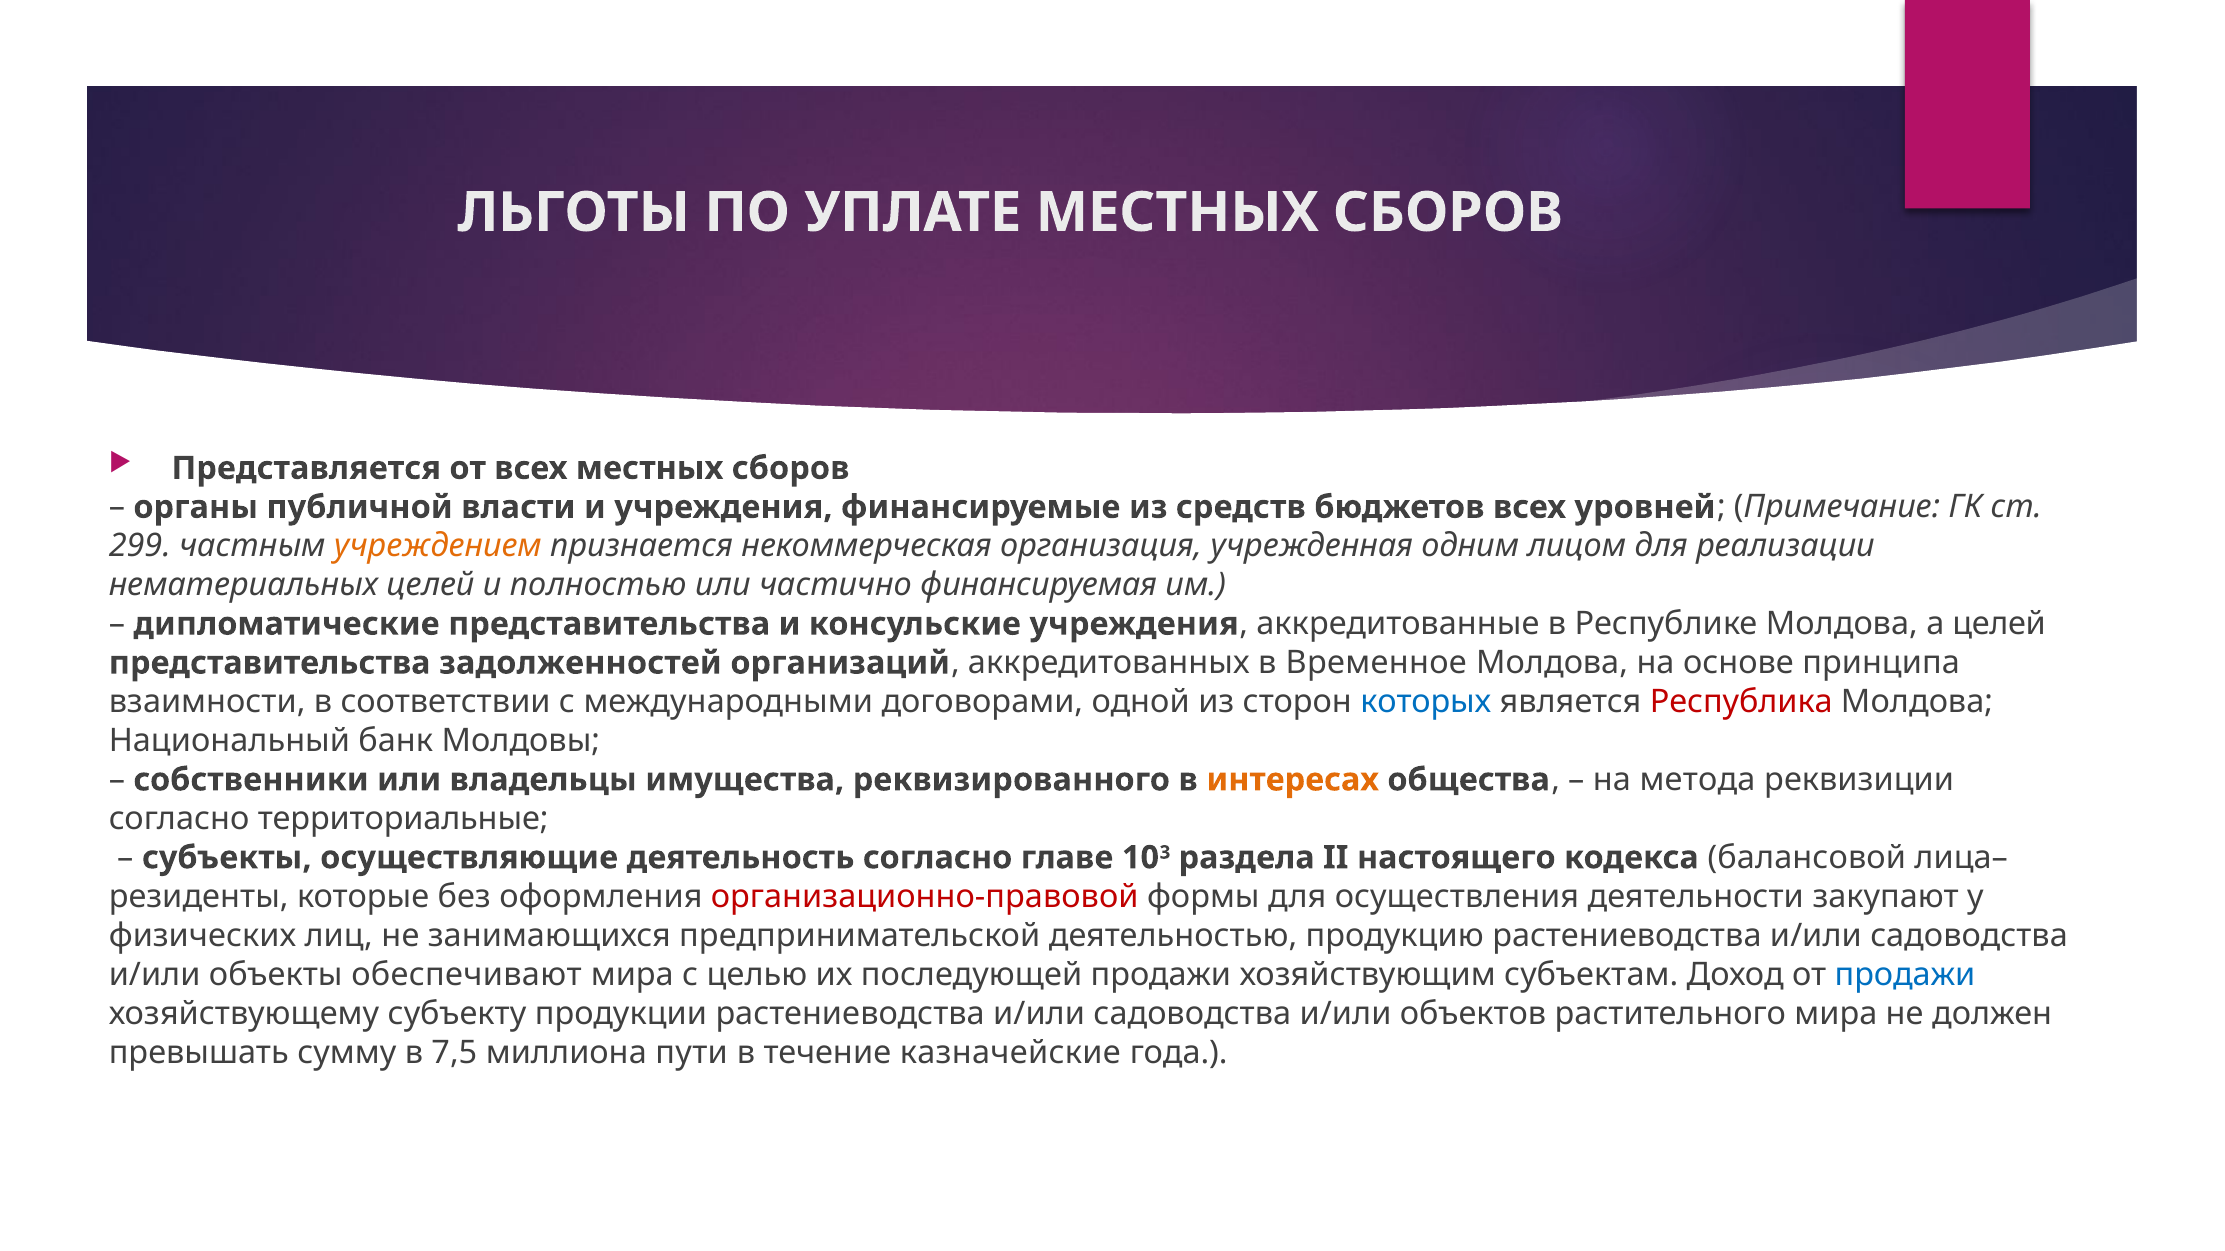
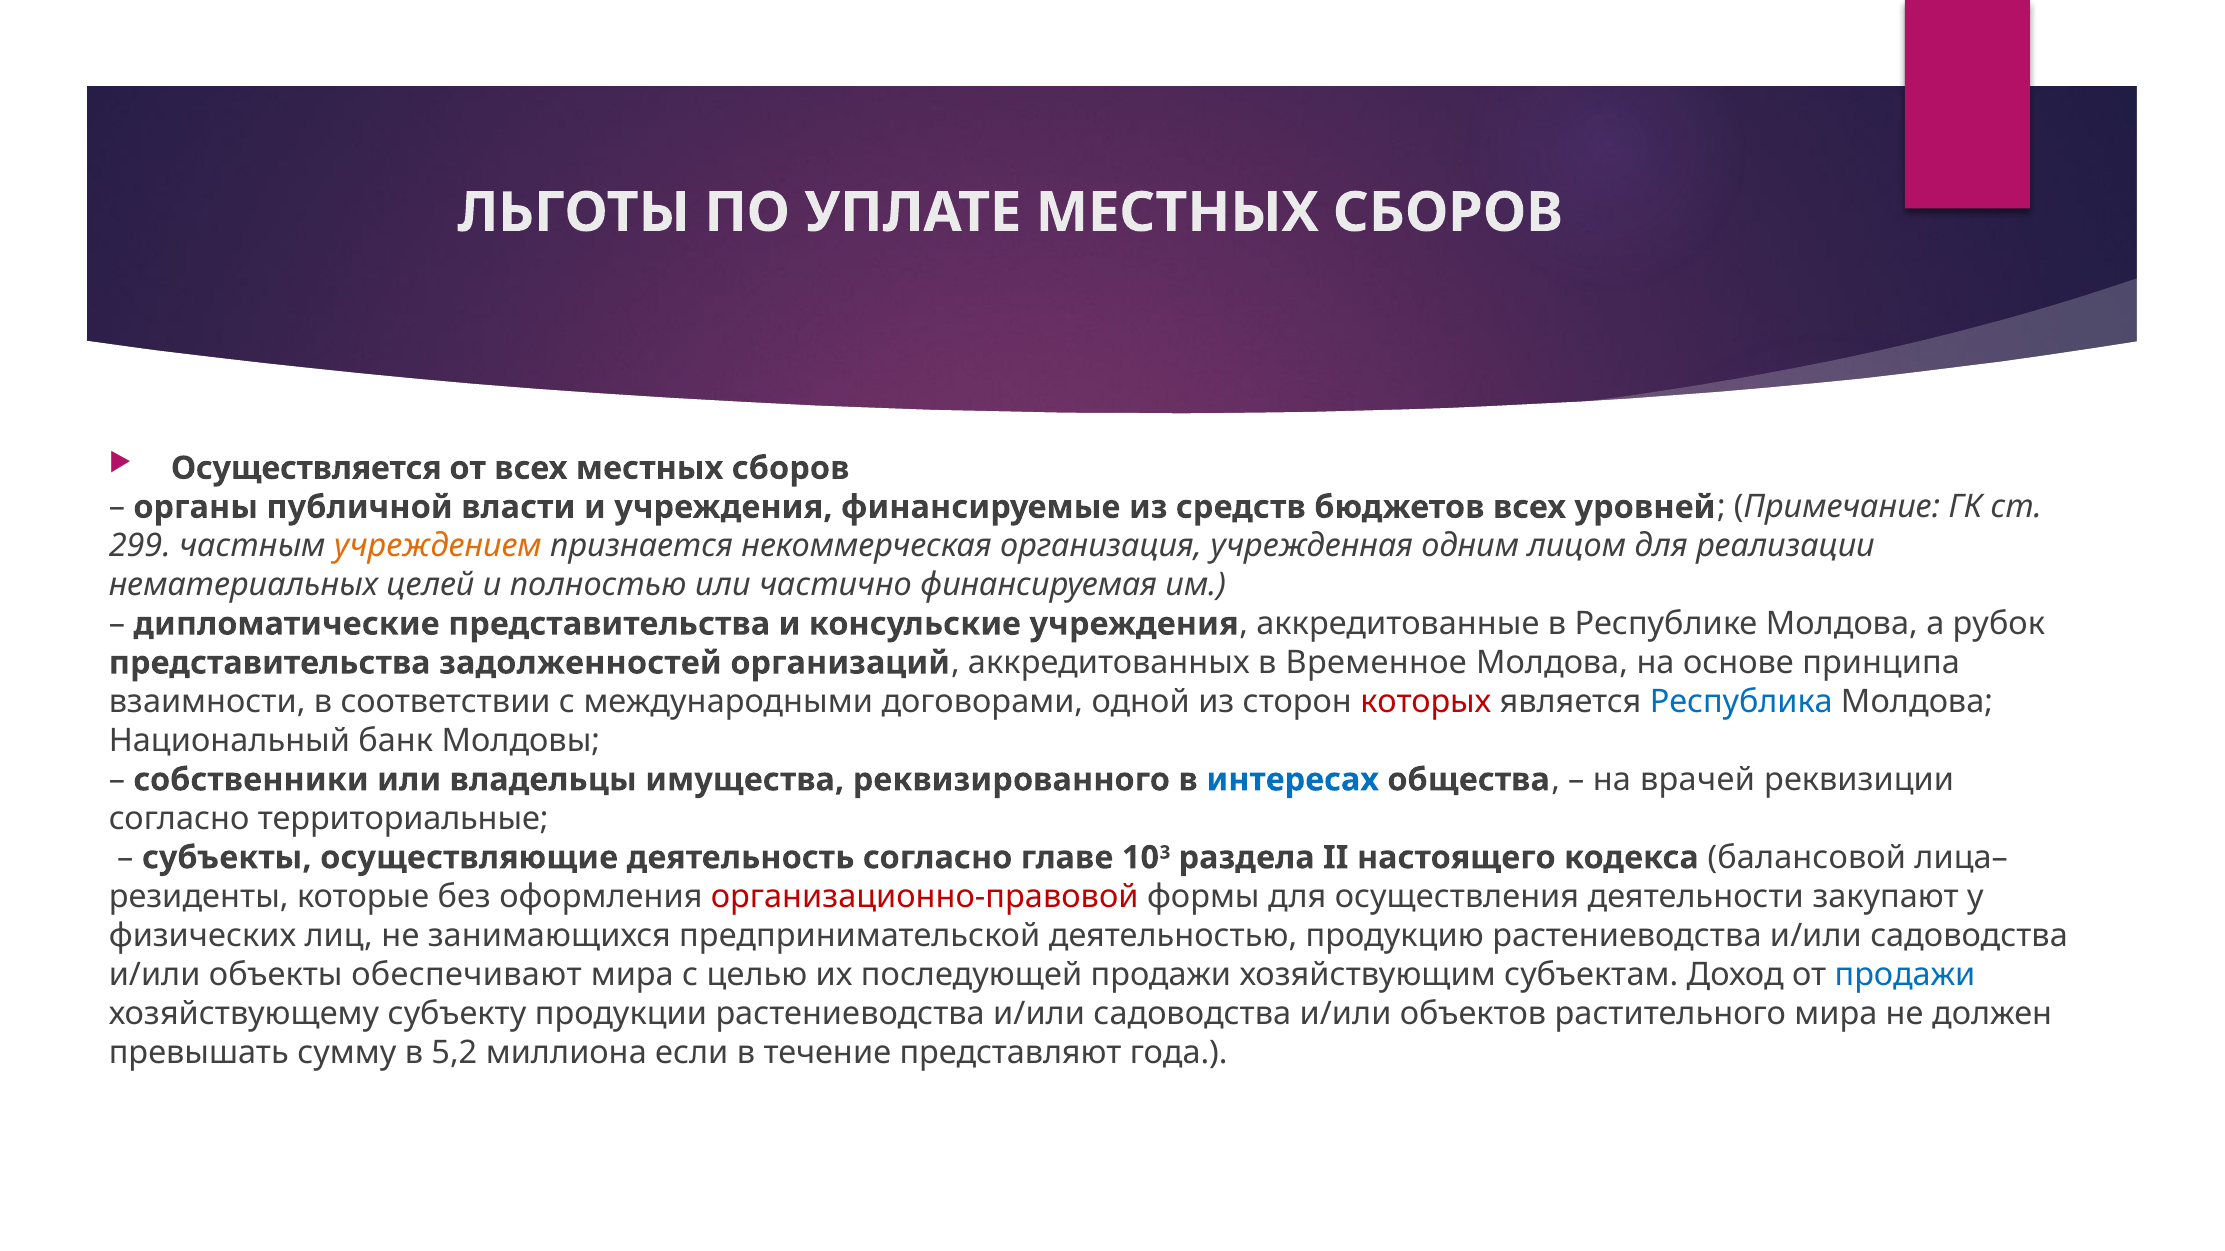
Представляется: Представляется -> Осуществляется
а целей: целей -> рубок
которых colour: blue -> red
Республика colour: red -> blue
интересах colour: orange -> blue
метода: метода -> врачей
7,5: 7,5 -> 5,2
пути: пути -> если
казначейские: казначейские -> представляют
